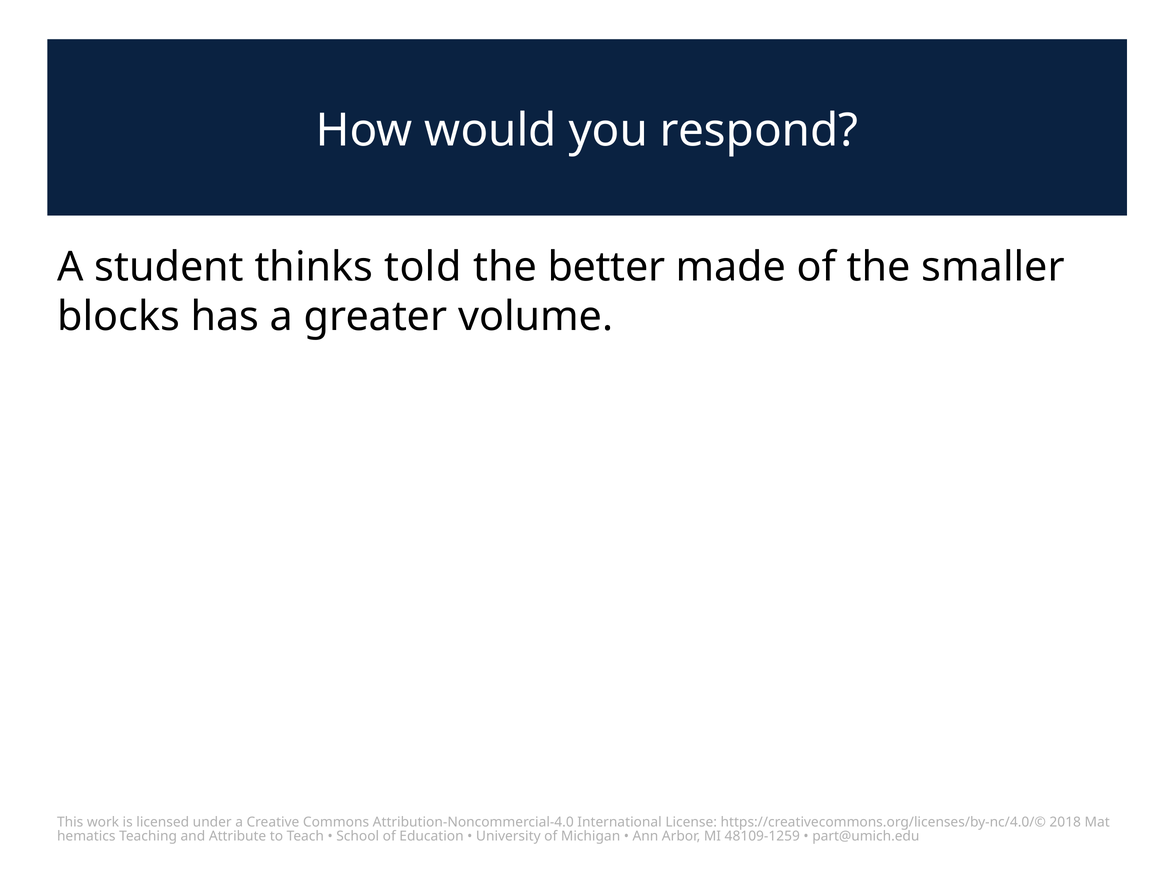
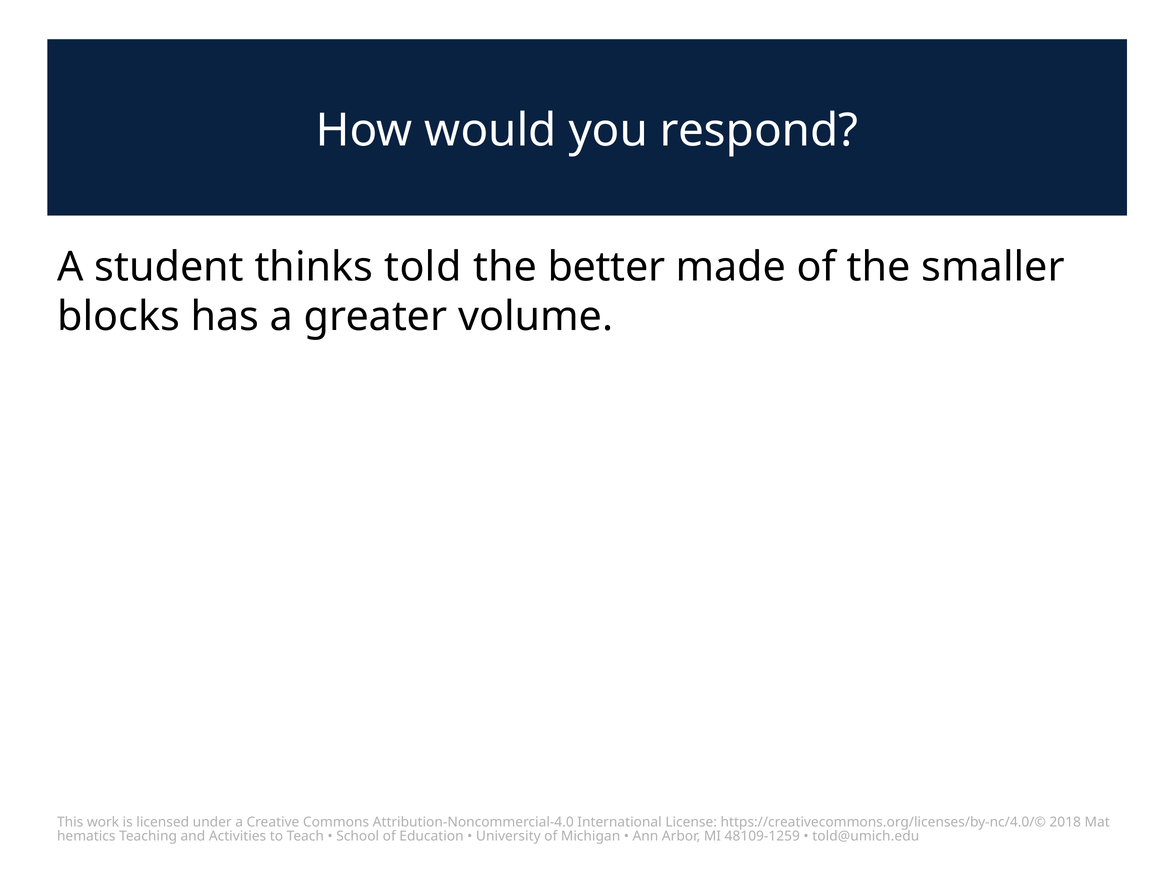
Attribute: Attribute -> Activities
part@umich.edu: part@umich.edu -> told@umich.edu
